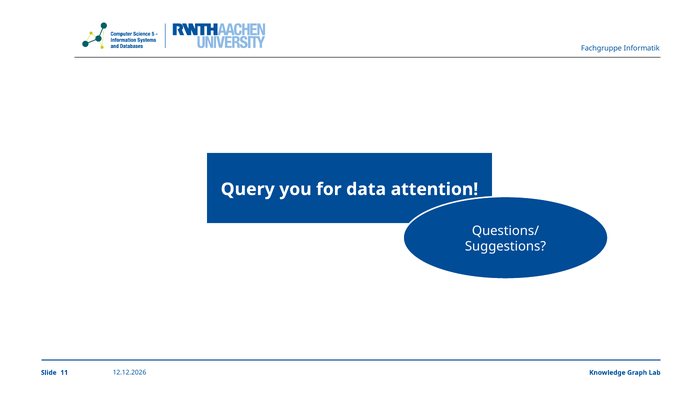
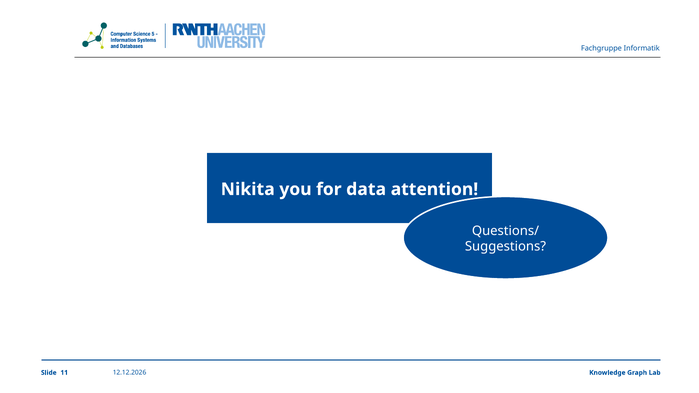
Query: Query -> Nikita
